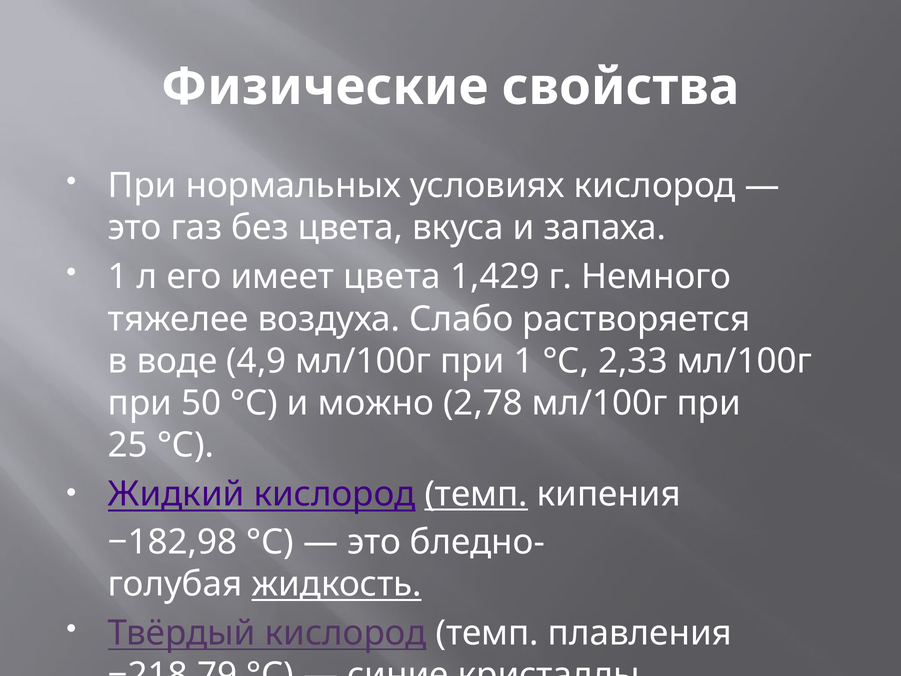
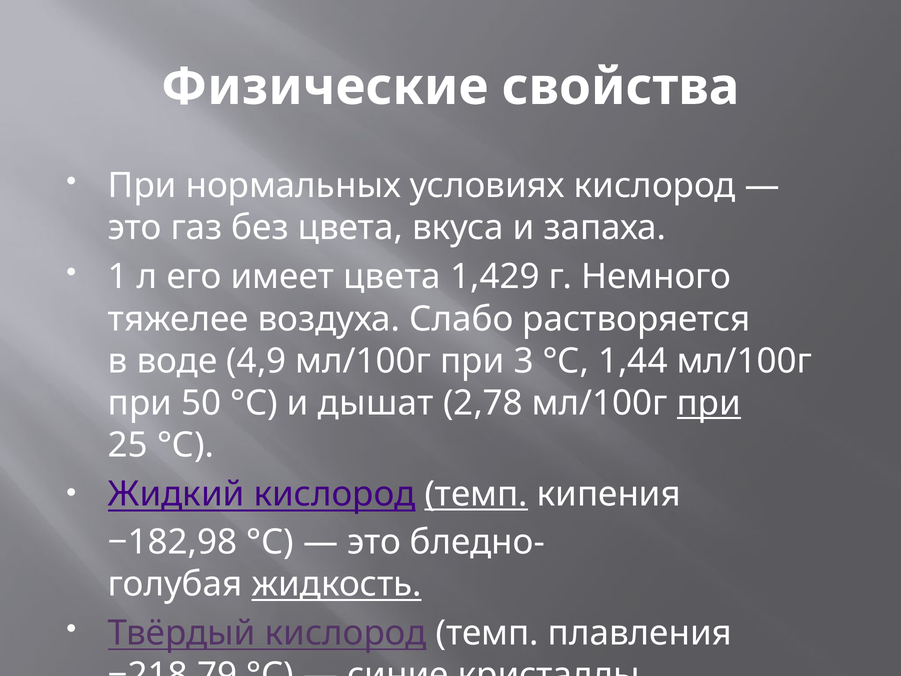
при 1: 1 -> 3
2,33: 2,33 -> 1,44
можно: можно -> дышат
при at (709, 403) underline: none -> present
